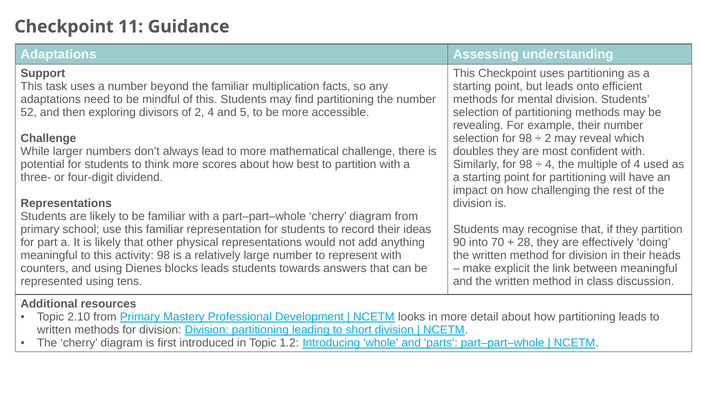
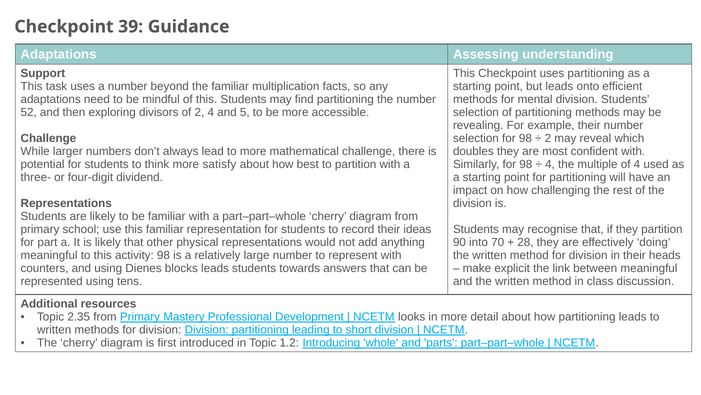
11: 11 -> 39
scores: scores -> satisfy
2.10: 2.10 -> 2.35
